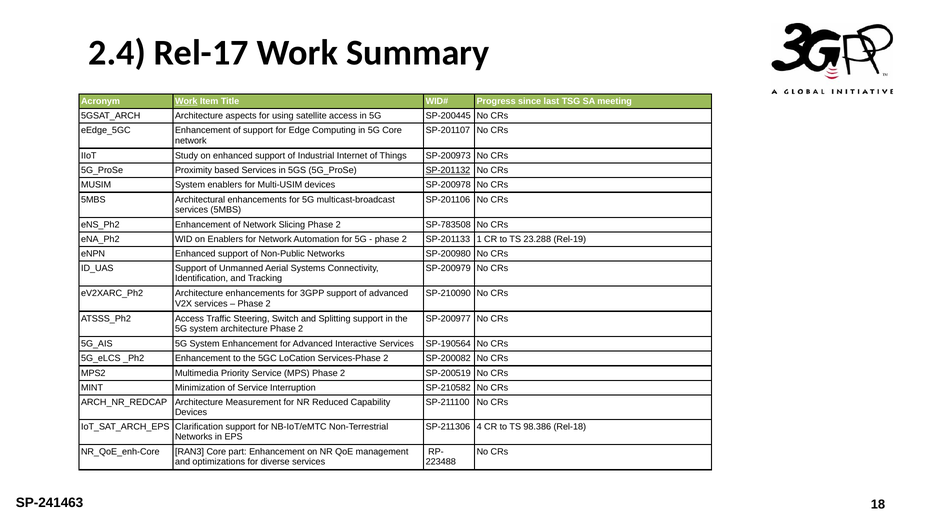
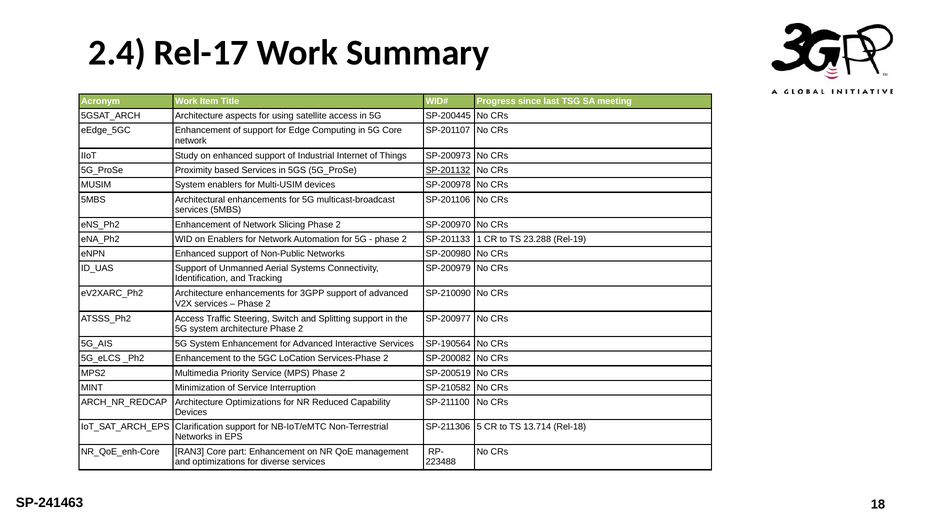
Work at (186, 101) underline: present -> none
SP-783508: SP-783508 -> SP-200970
Architecture Measurement: Measurement -> Optimizations
4: 4 -> 5
98.386: 98.386 -> 13.714
